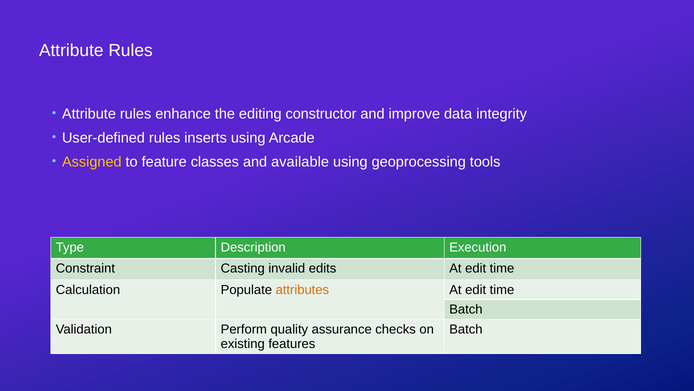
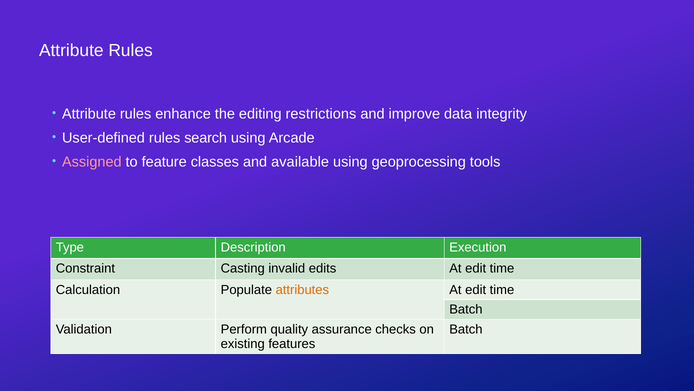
constructor: constructor -> restrictions
inserts: inserts -> search
Assigned colour: yellow -> pink
